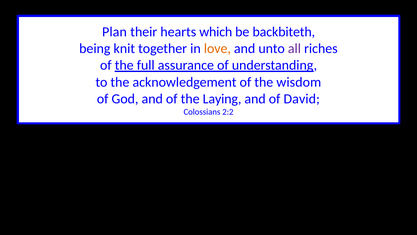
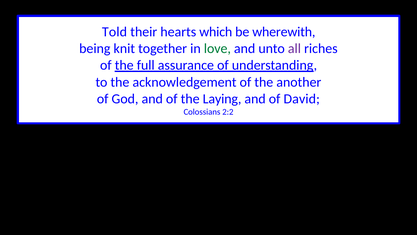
Plan: Plan -> Told
backbiteth: backbiteth -> wherewith
love colour: orange -> green
wisdom: wisdom -> another
